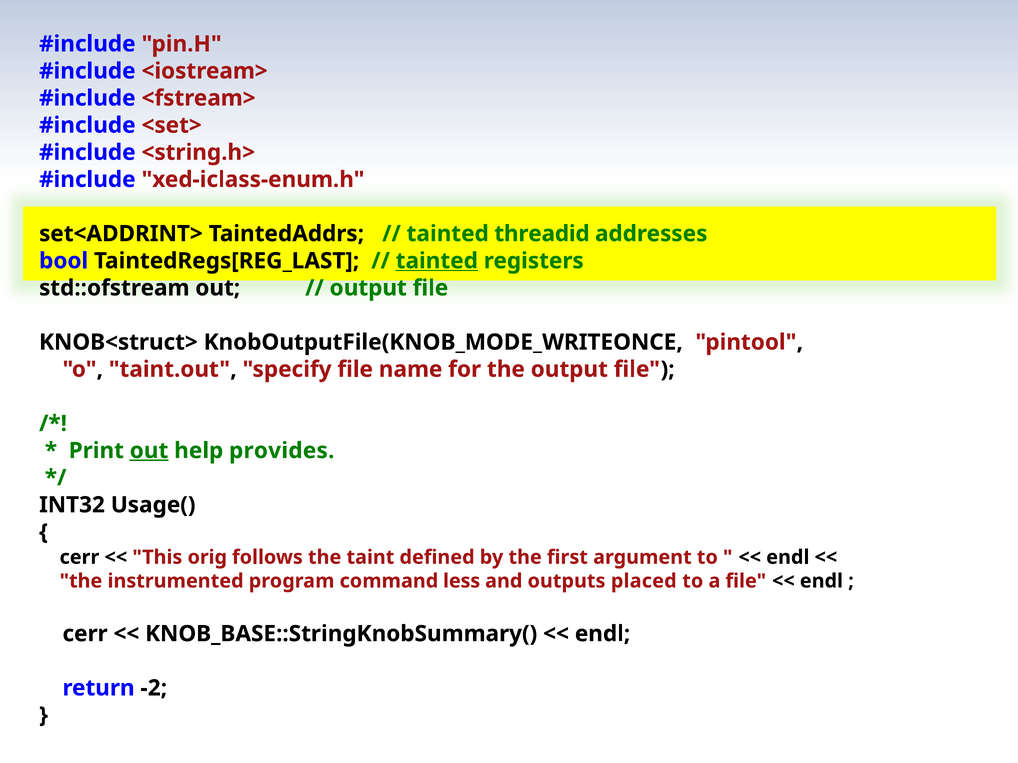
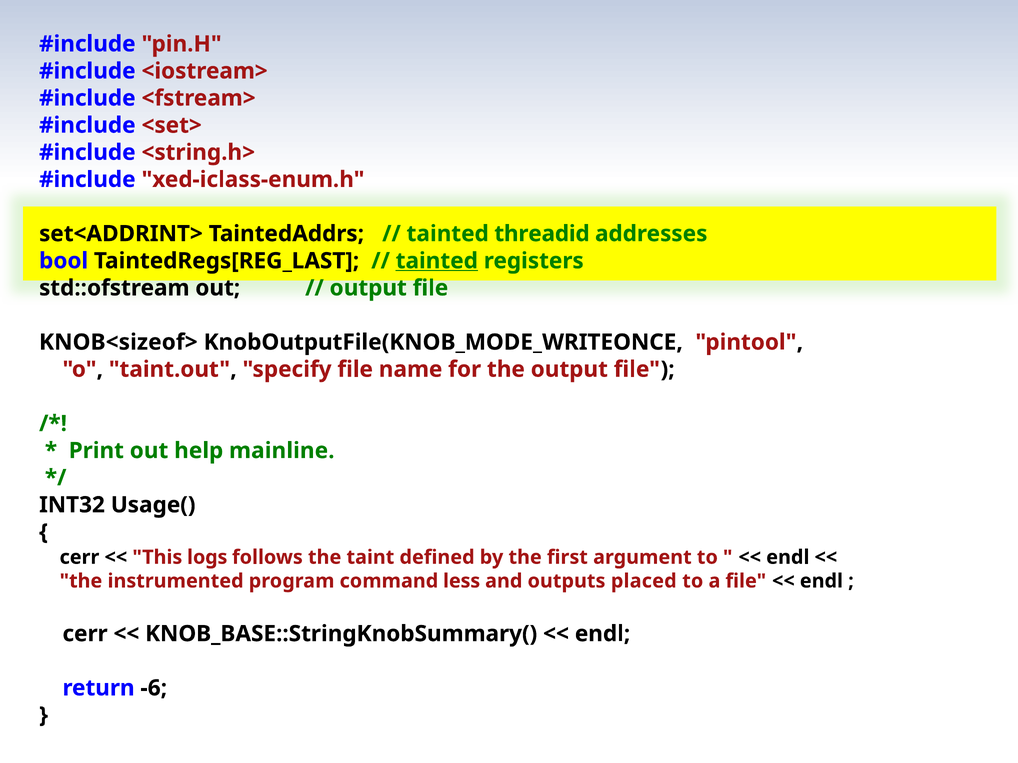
KNOB<struct>: KNOB<struct> -> KNOB<sizeof>
out at (149, 451) underline: present -> none
provides: provides -> mainline
orig: orig -> logs
-2: -2 -> -6
